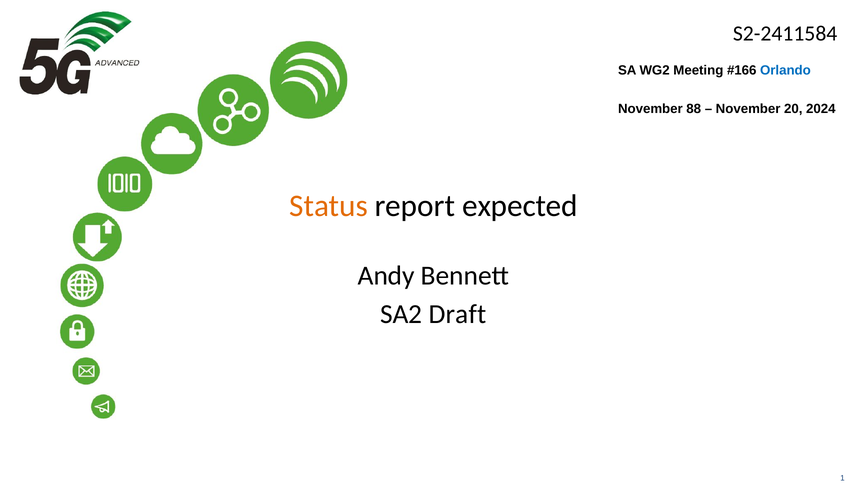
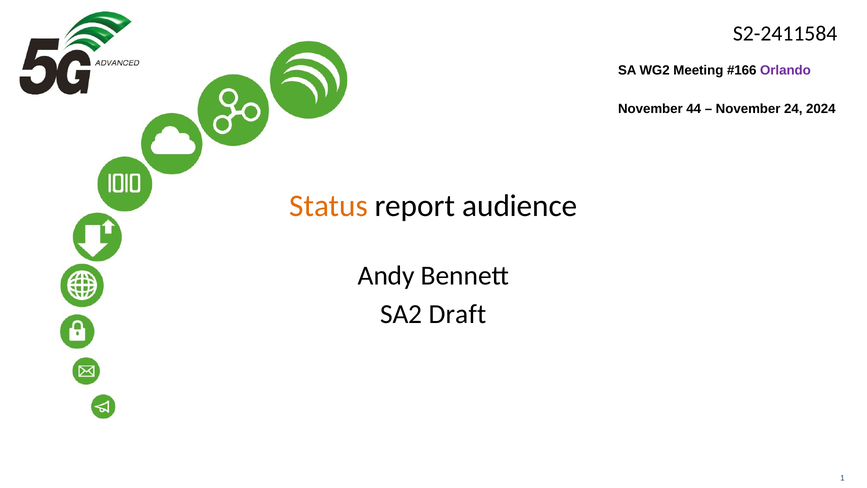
Orlando colour: blue -> purple
88: 88 -> 44
20: 20 -> 24
expected: expected -> audience
